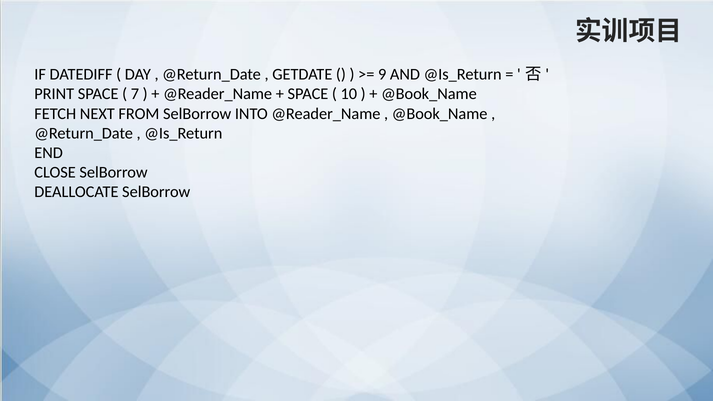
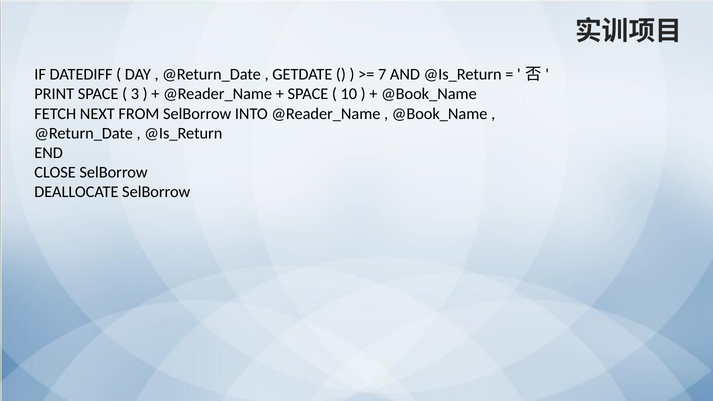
9: 9 -> 7
7: 7 -> 3
